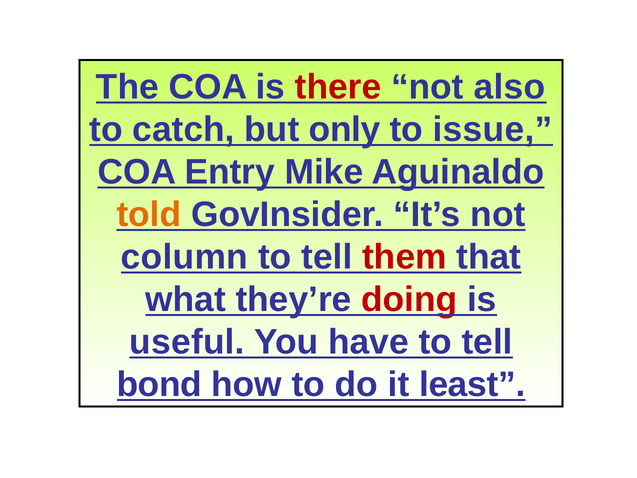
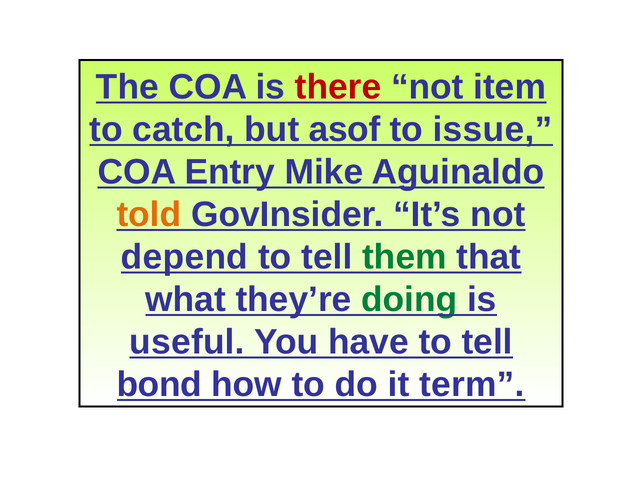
also: also -> item
only: only -> asof
column: column -> depend
them colour: red -> green
doing colour: red -> green
least: least -> term
